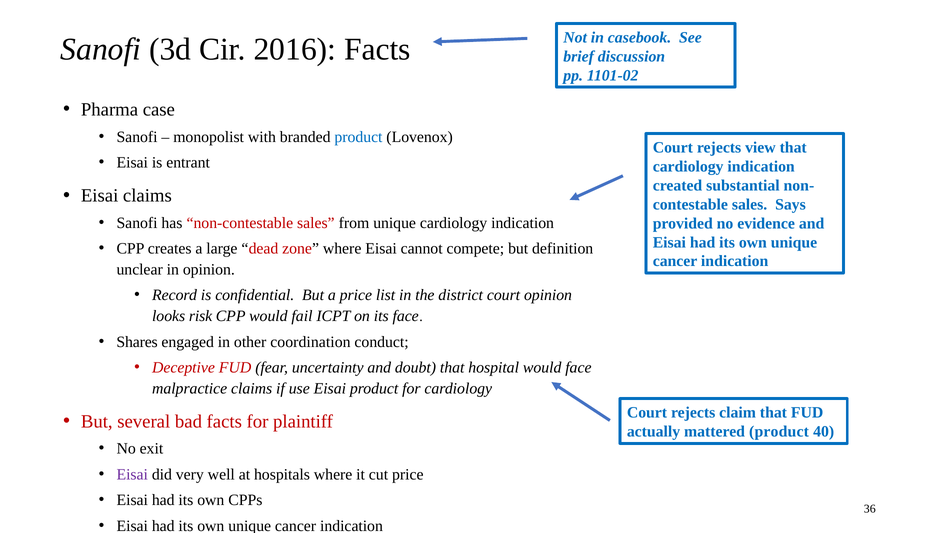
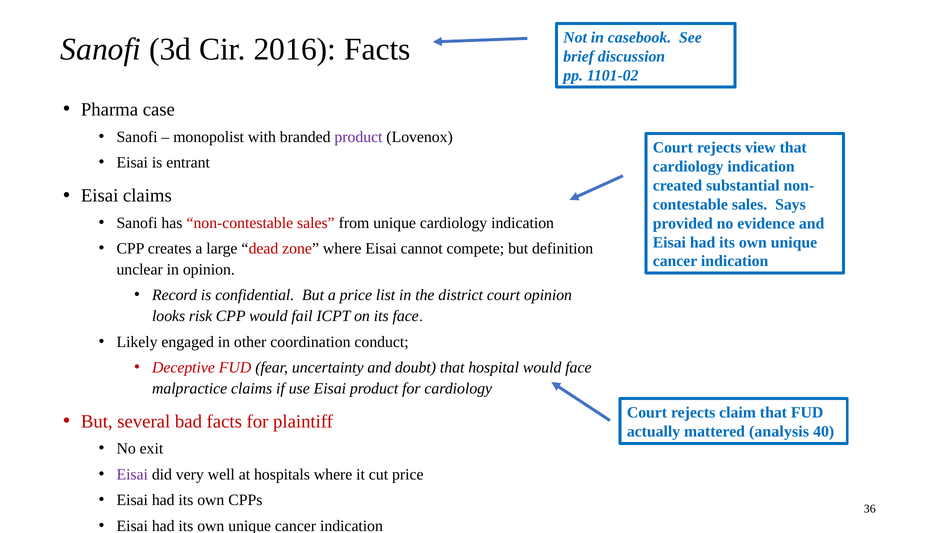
product at (358, 137) colour: blue -> purple
Shares: Shares -> Likely
mattered product: product -> analysis
